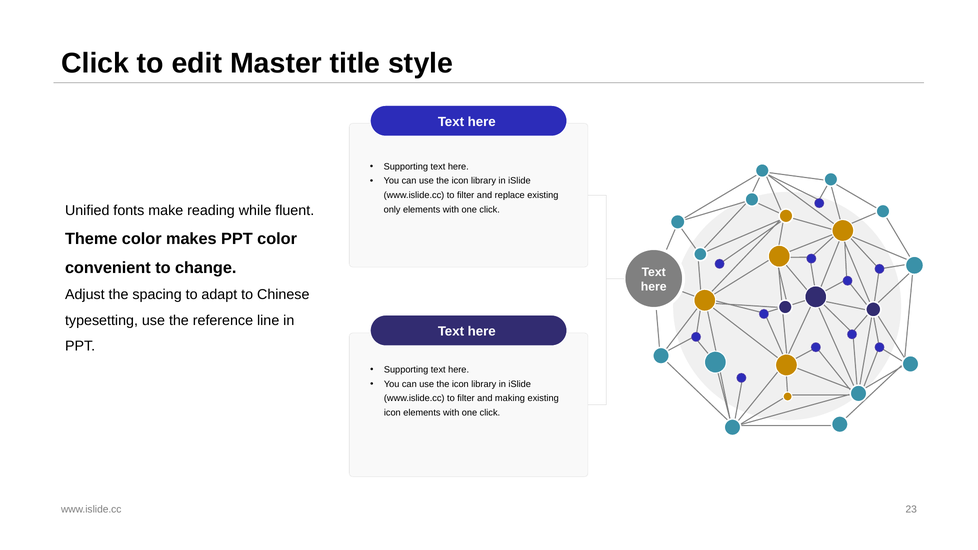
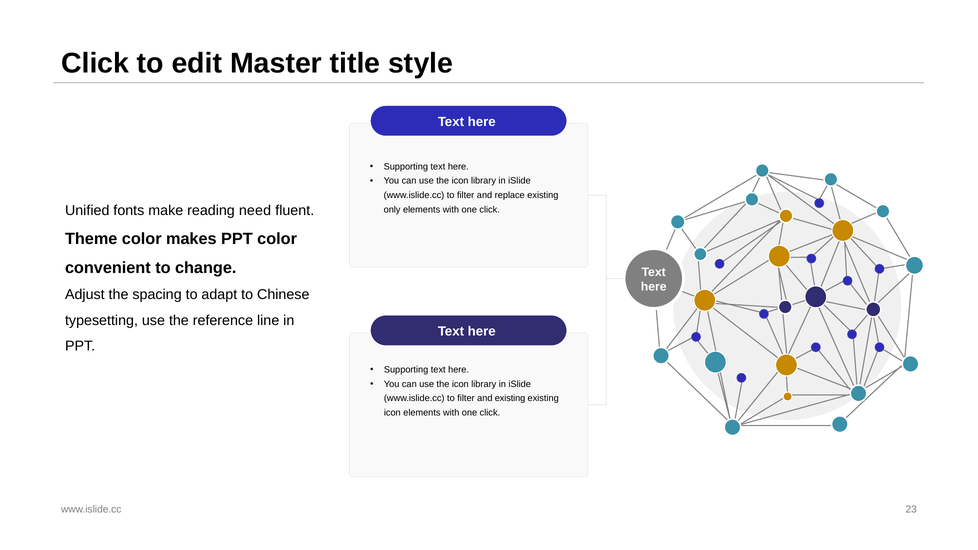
while: while -> need
and making: making -> existing
